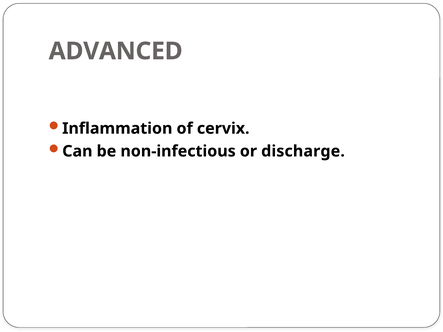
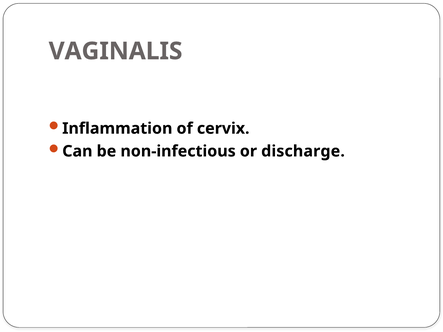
ADVANCED: ADVANCED -> VAGINALIS
